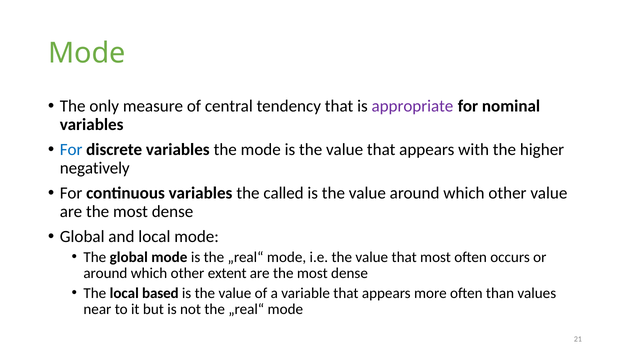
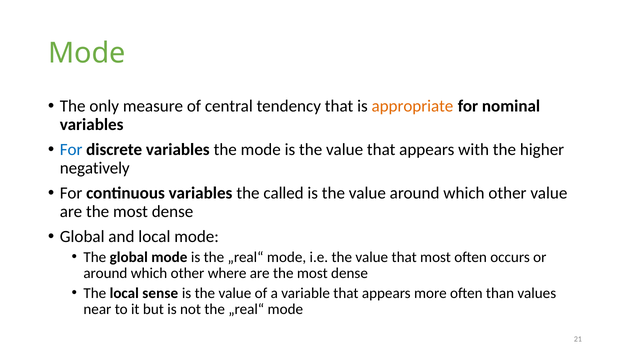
appropriate colour: purple -> orange
extent: extent -> where
based: based -> sense
